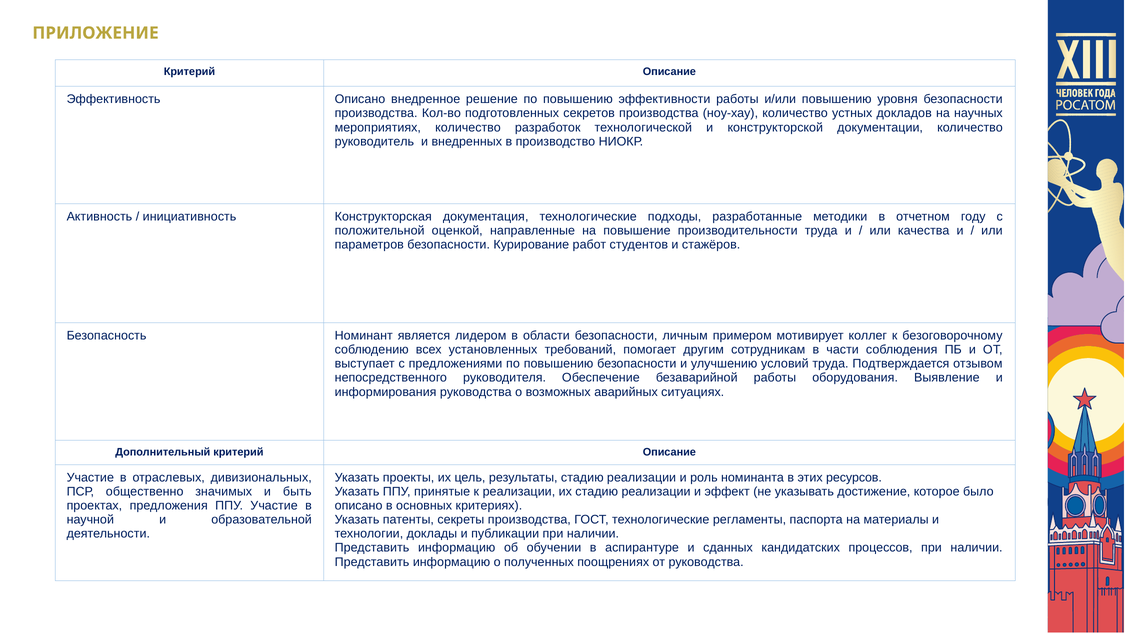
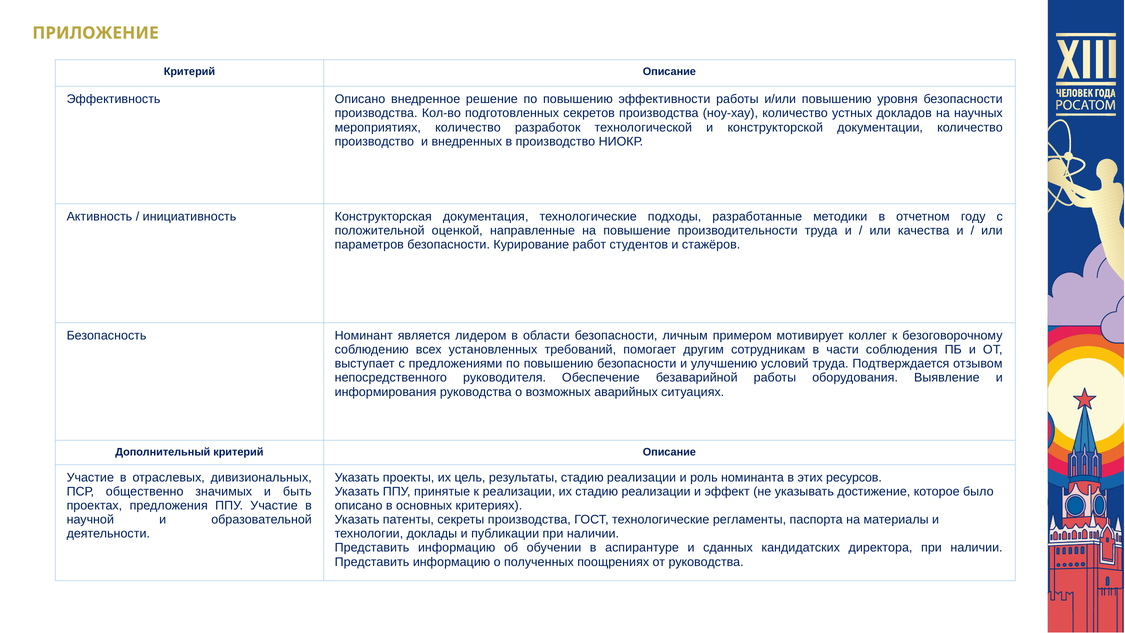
руководитель at (374, 141): руководитель -> производство
процессов: процессов -> директора
